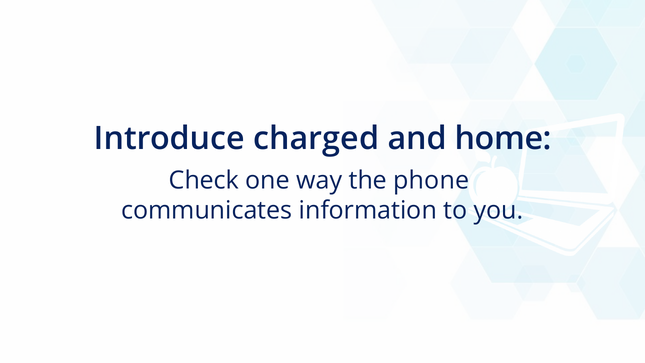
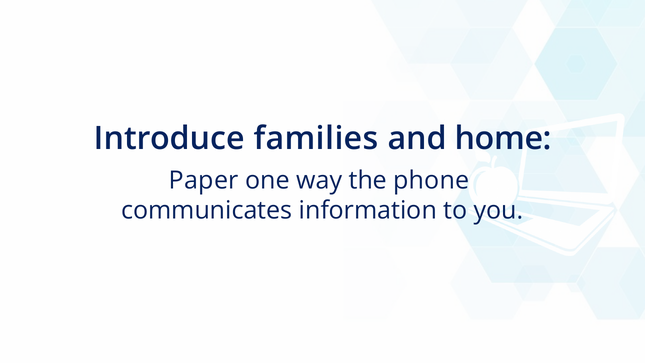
charged: charged -> families
Check: Check -> Paper
